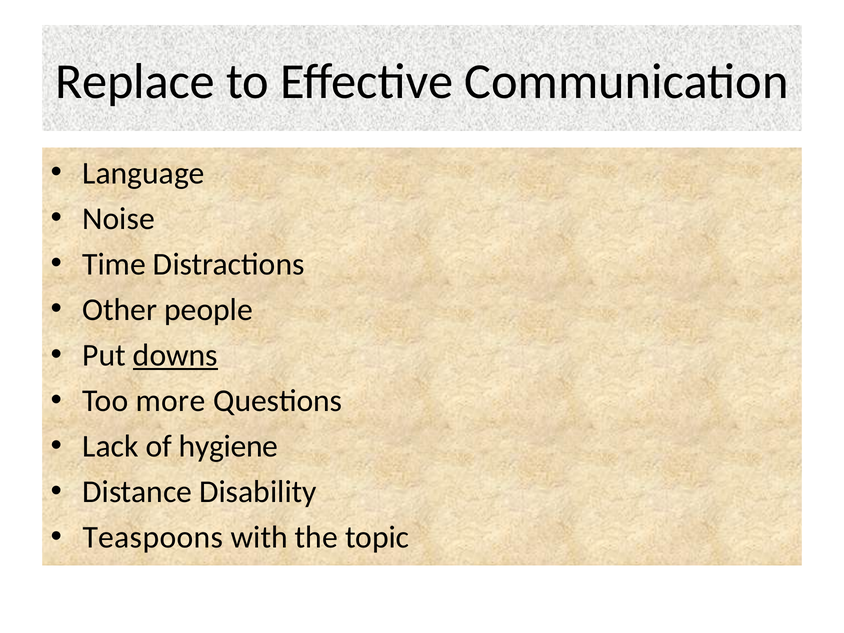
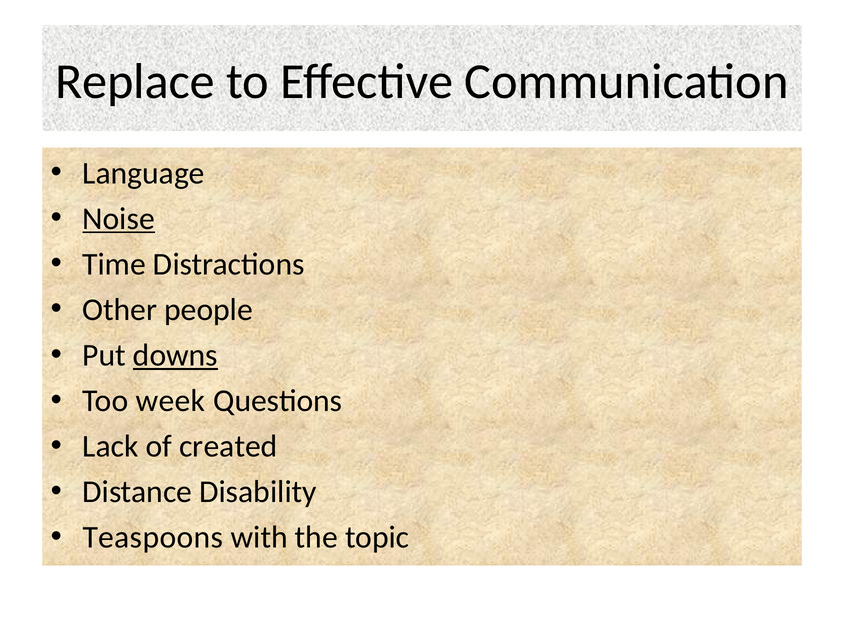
Noise underline: none -> present
more: more -> week
hygiene: hygiene -> created
